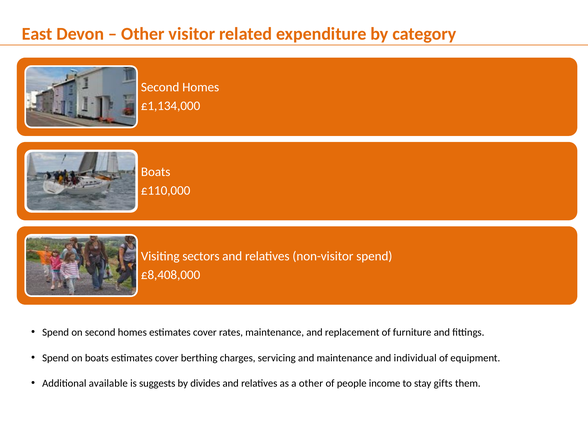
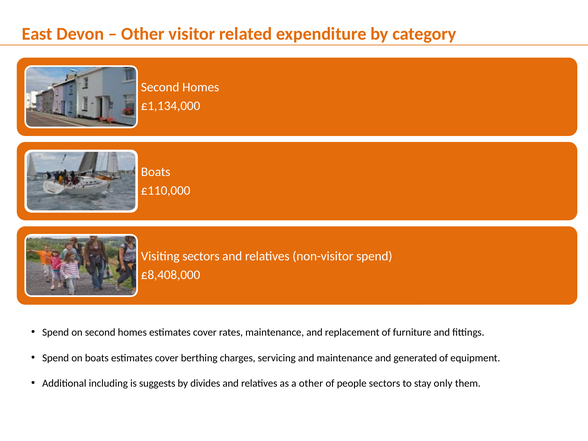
individual: individual -> generated
available: available -> including
people income: income -> sectors
gifts: gifts -> only
